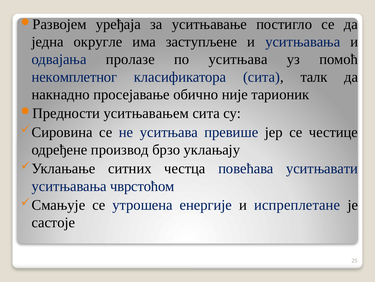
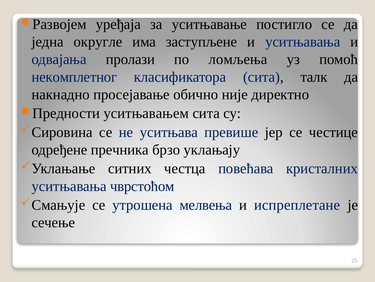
пролазе: пролазе -> пролази
по уситњава: уситњава -> ломљења
тарионик: тарионик -> директно
производ: производ -> пречника
уситњавати: уситњавати -> кристалних
енергије: енергије -> мелвења
састоје: састоје -> сечење
